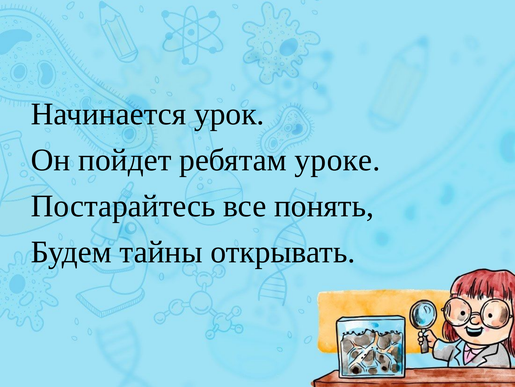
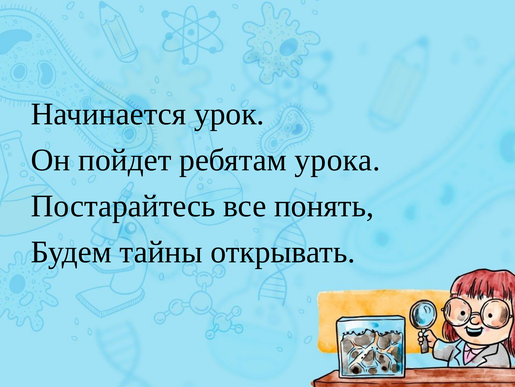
уроке: уроке -> урока
